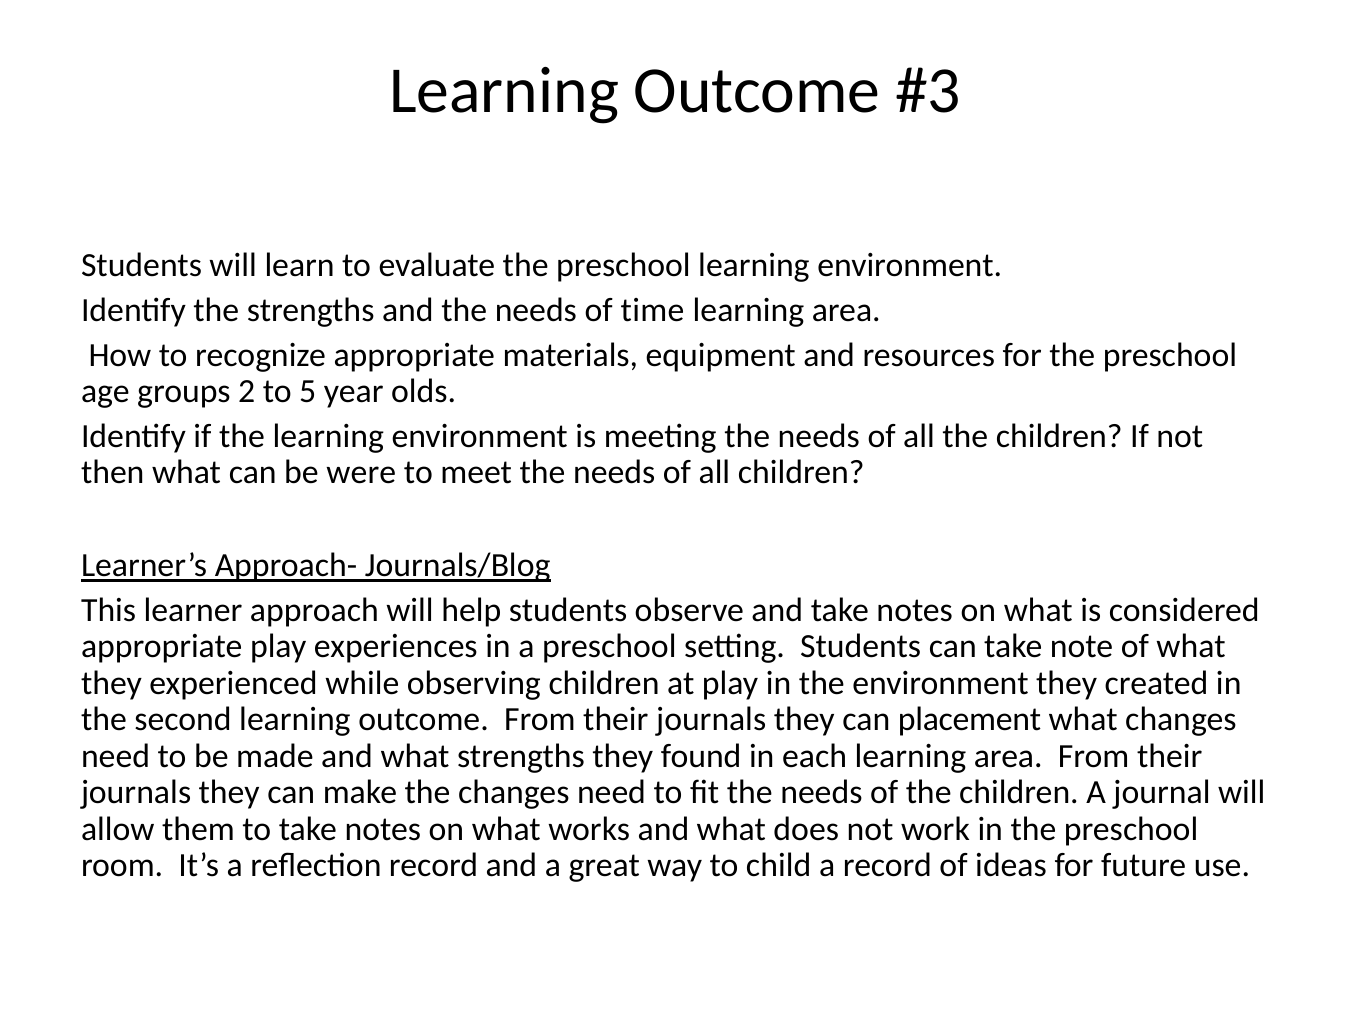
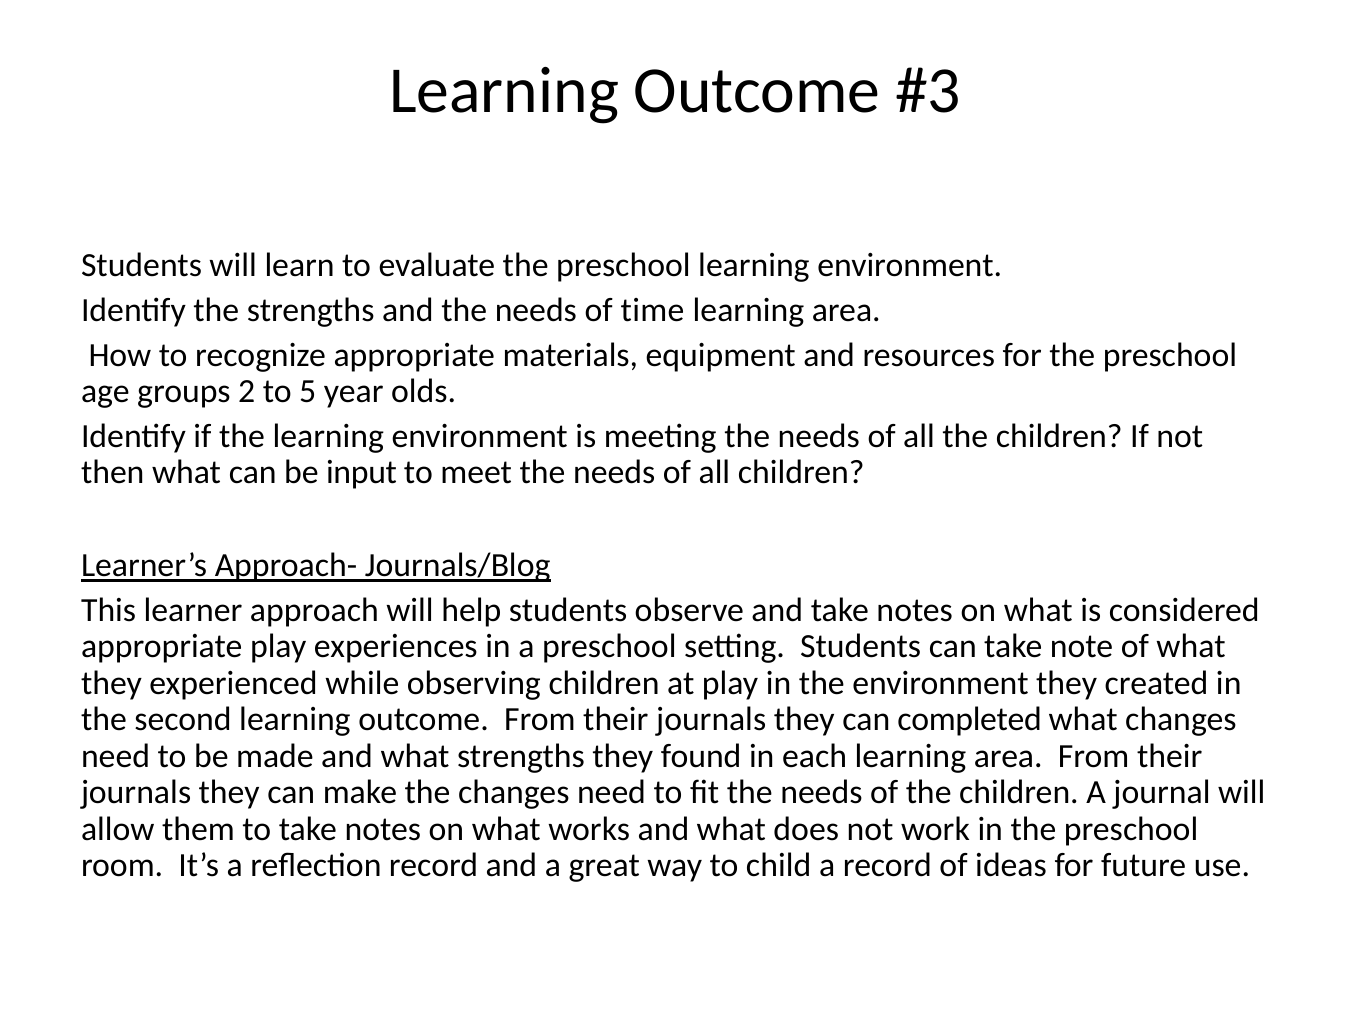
were: were -> input
placement: placement -> completed
